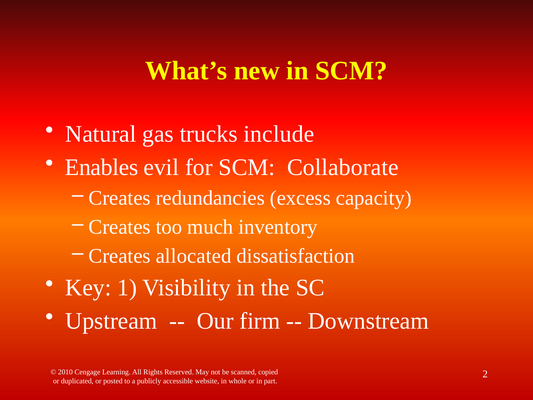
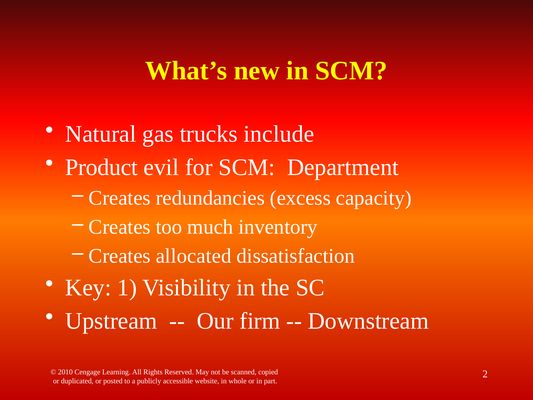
Enables: Enables -> Product
Collaborate: Collaborate -> Department
